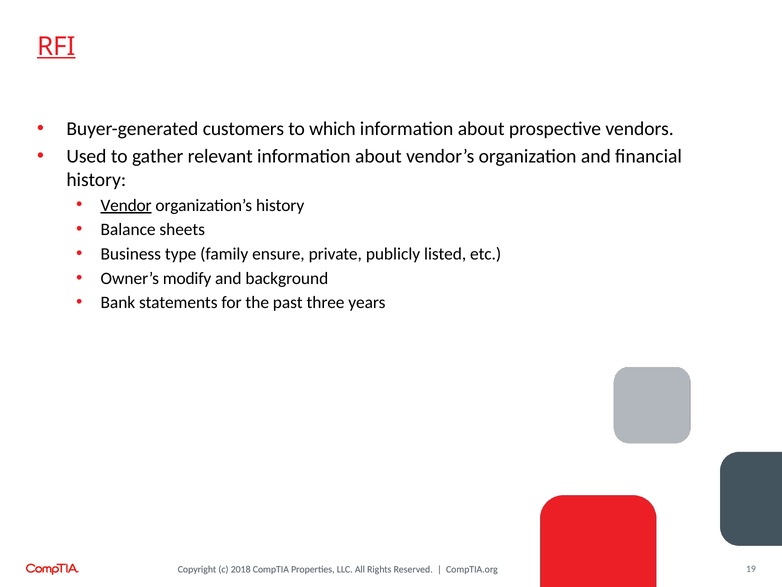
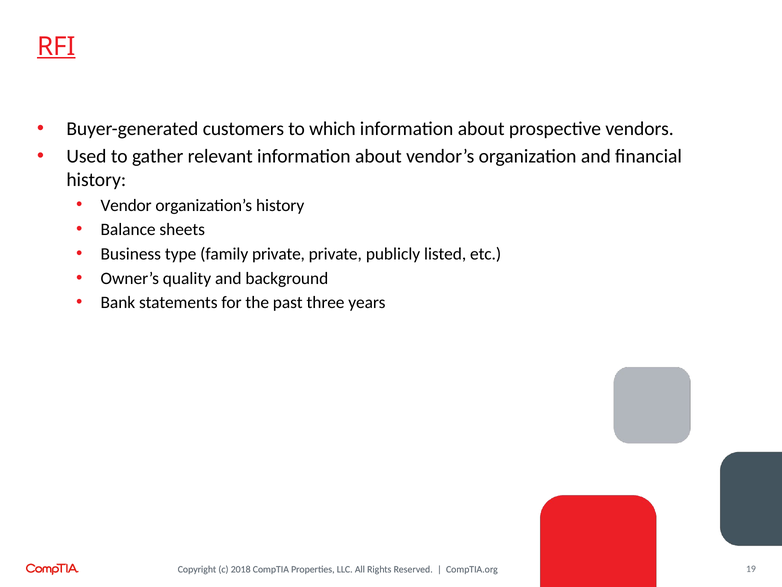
Vendor underline: present -> none
family ensure: ensure -> private
modify: modify -> quality
